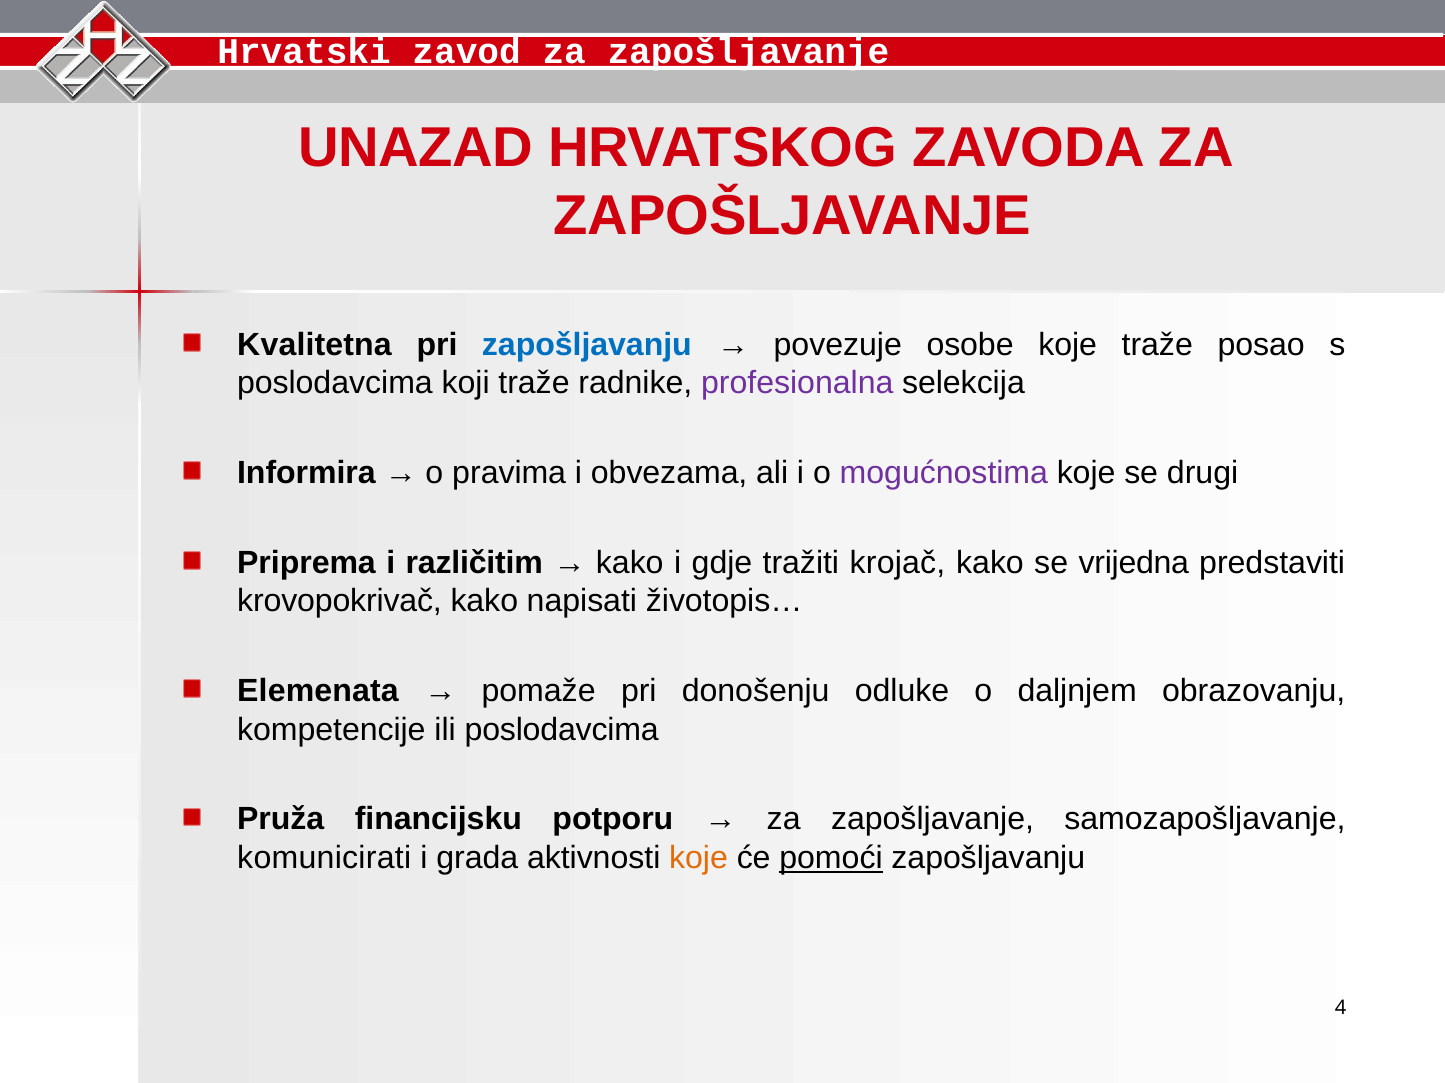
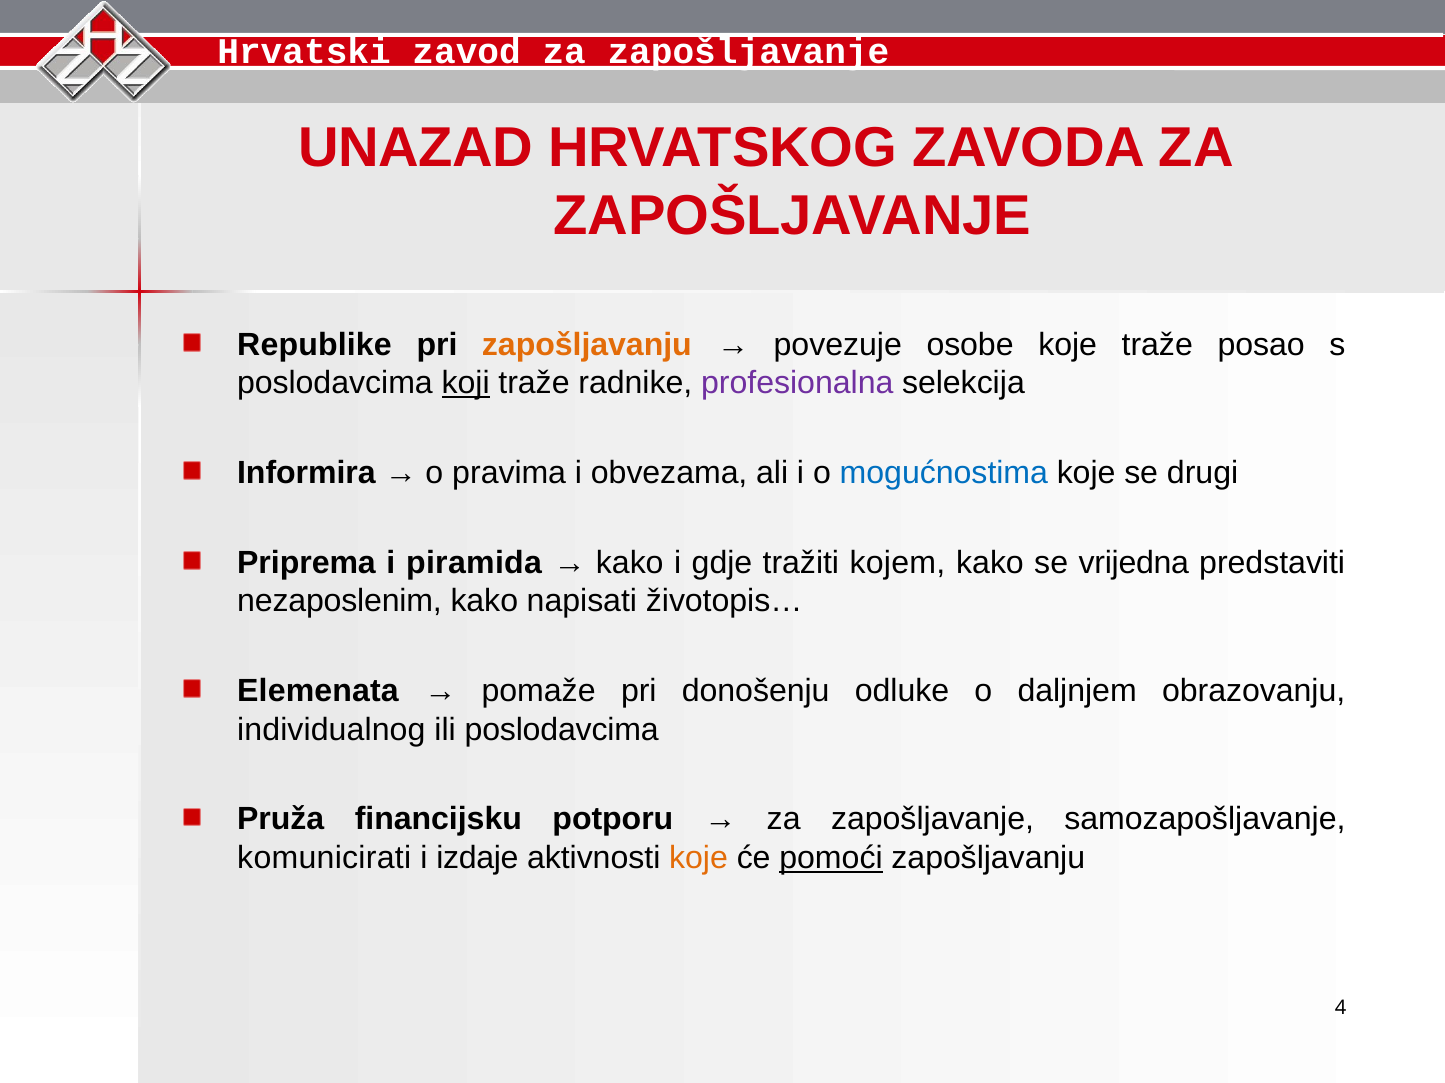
Kvalitetna: Kvalitetna -> Republike
zapošljavanju at (587, 345) colour: blue -> orange
koji underline: none -> present
mogućnostima colour: purple -> blue
različitim: različitim -> piramida
krojač: krojač -> kojem
krovopokrivač: krovopokrivač -> nezaposlenim
kompetencije: kompetencije -> individualnog
grada: grada -> izdaje
